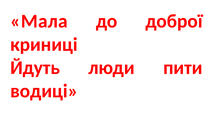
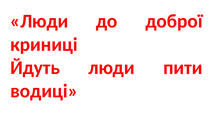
Мала at (39, 21): Мала -> Люди
